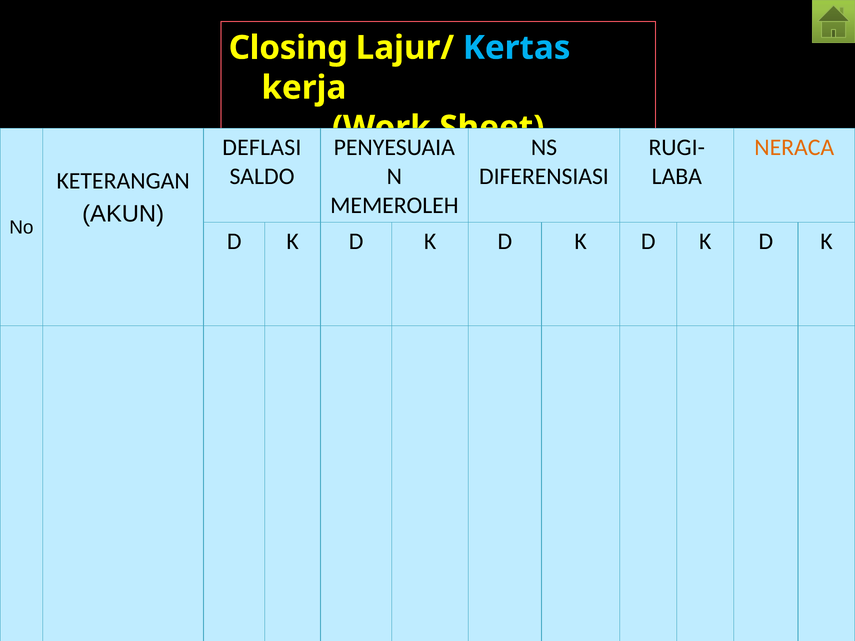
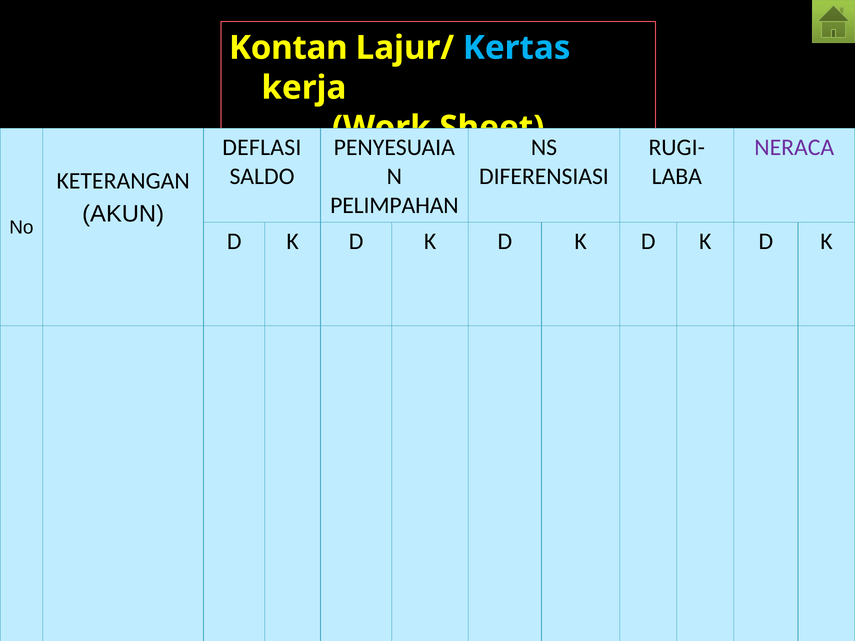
Closing: Closing -> Kontan
NERACA colour: orange -> purple
MEMEROLEH: MEMEROLEH -> PELIMPAHAN
